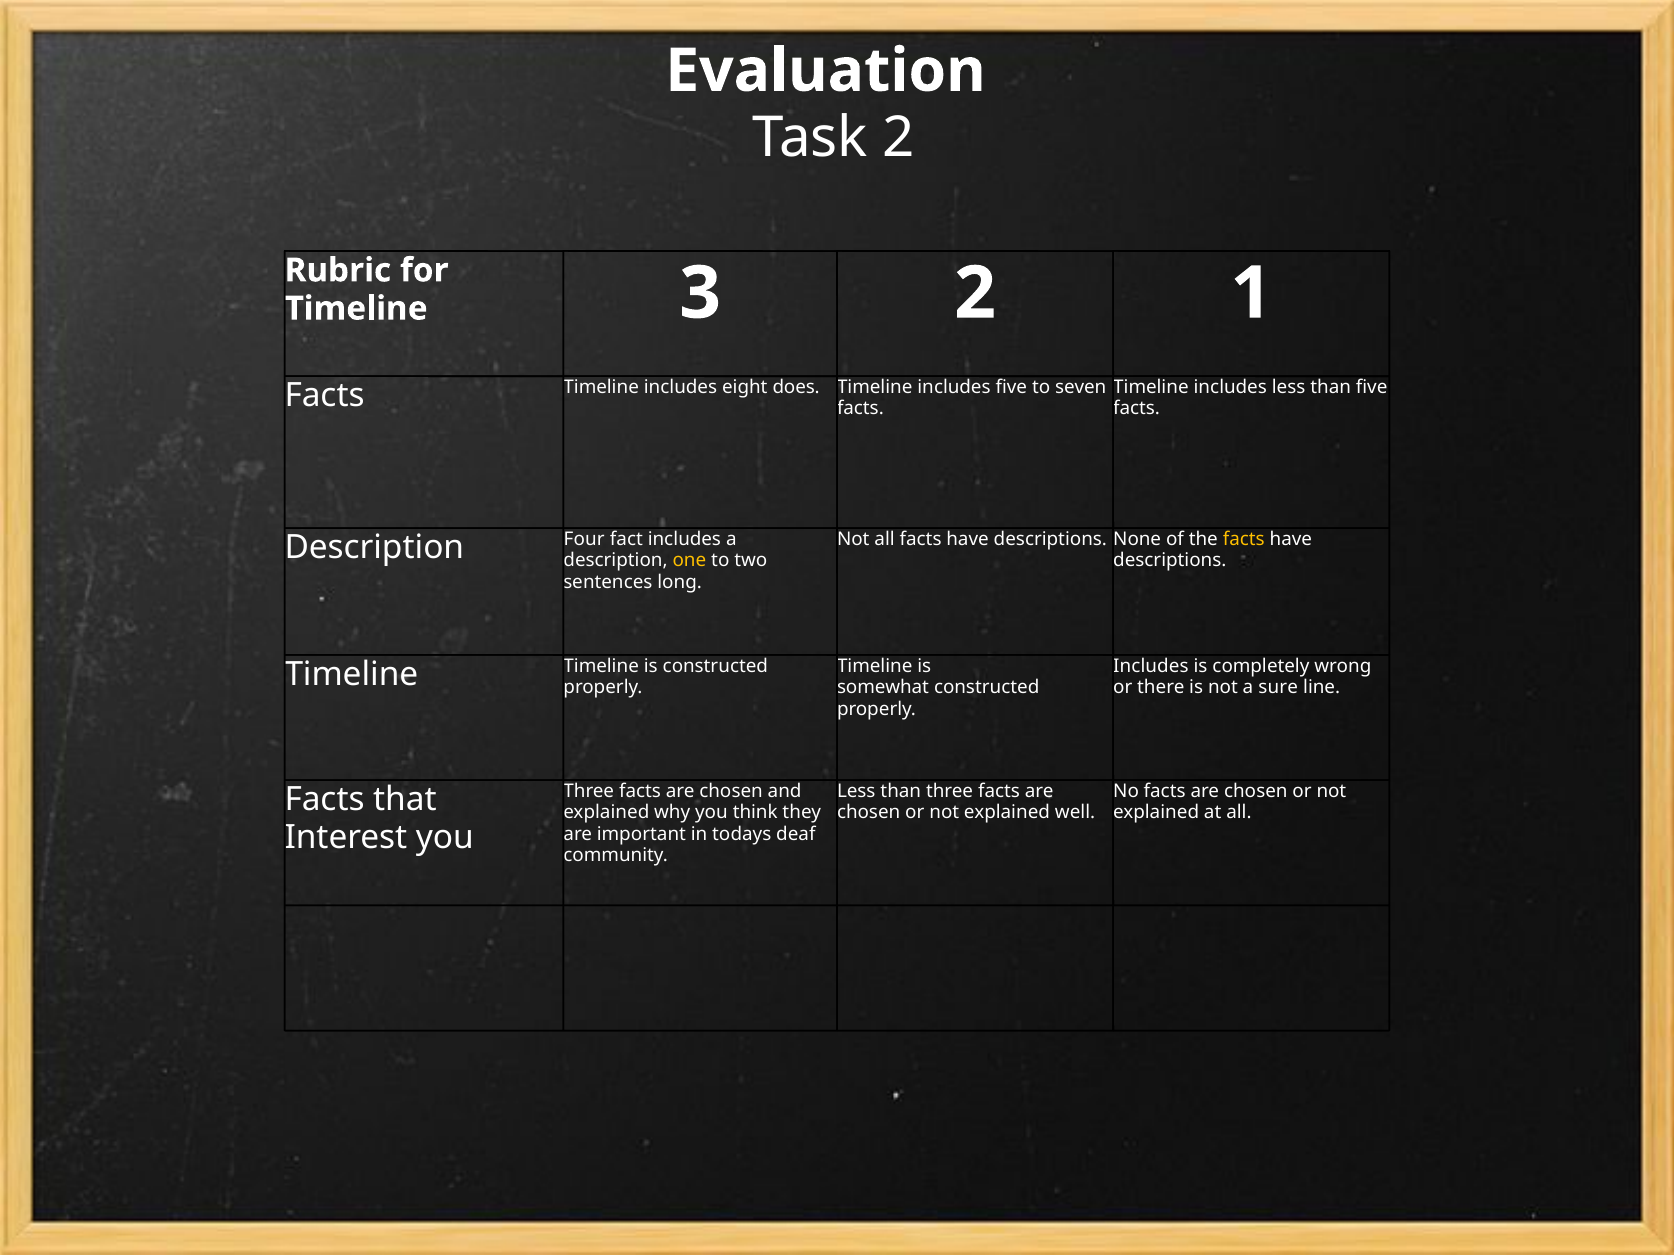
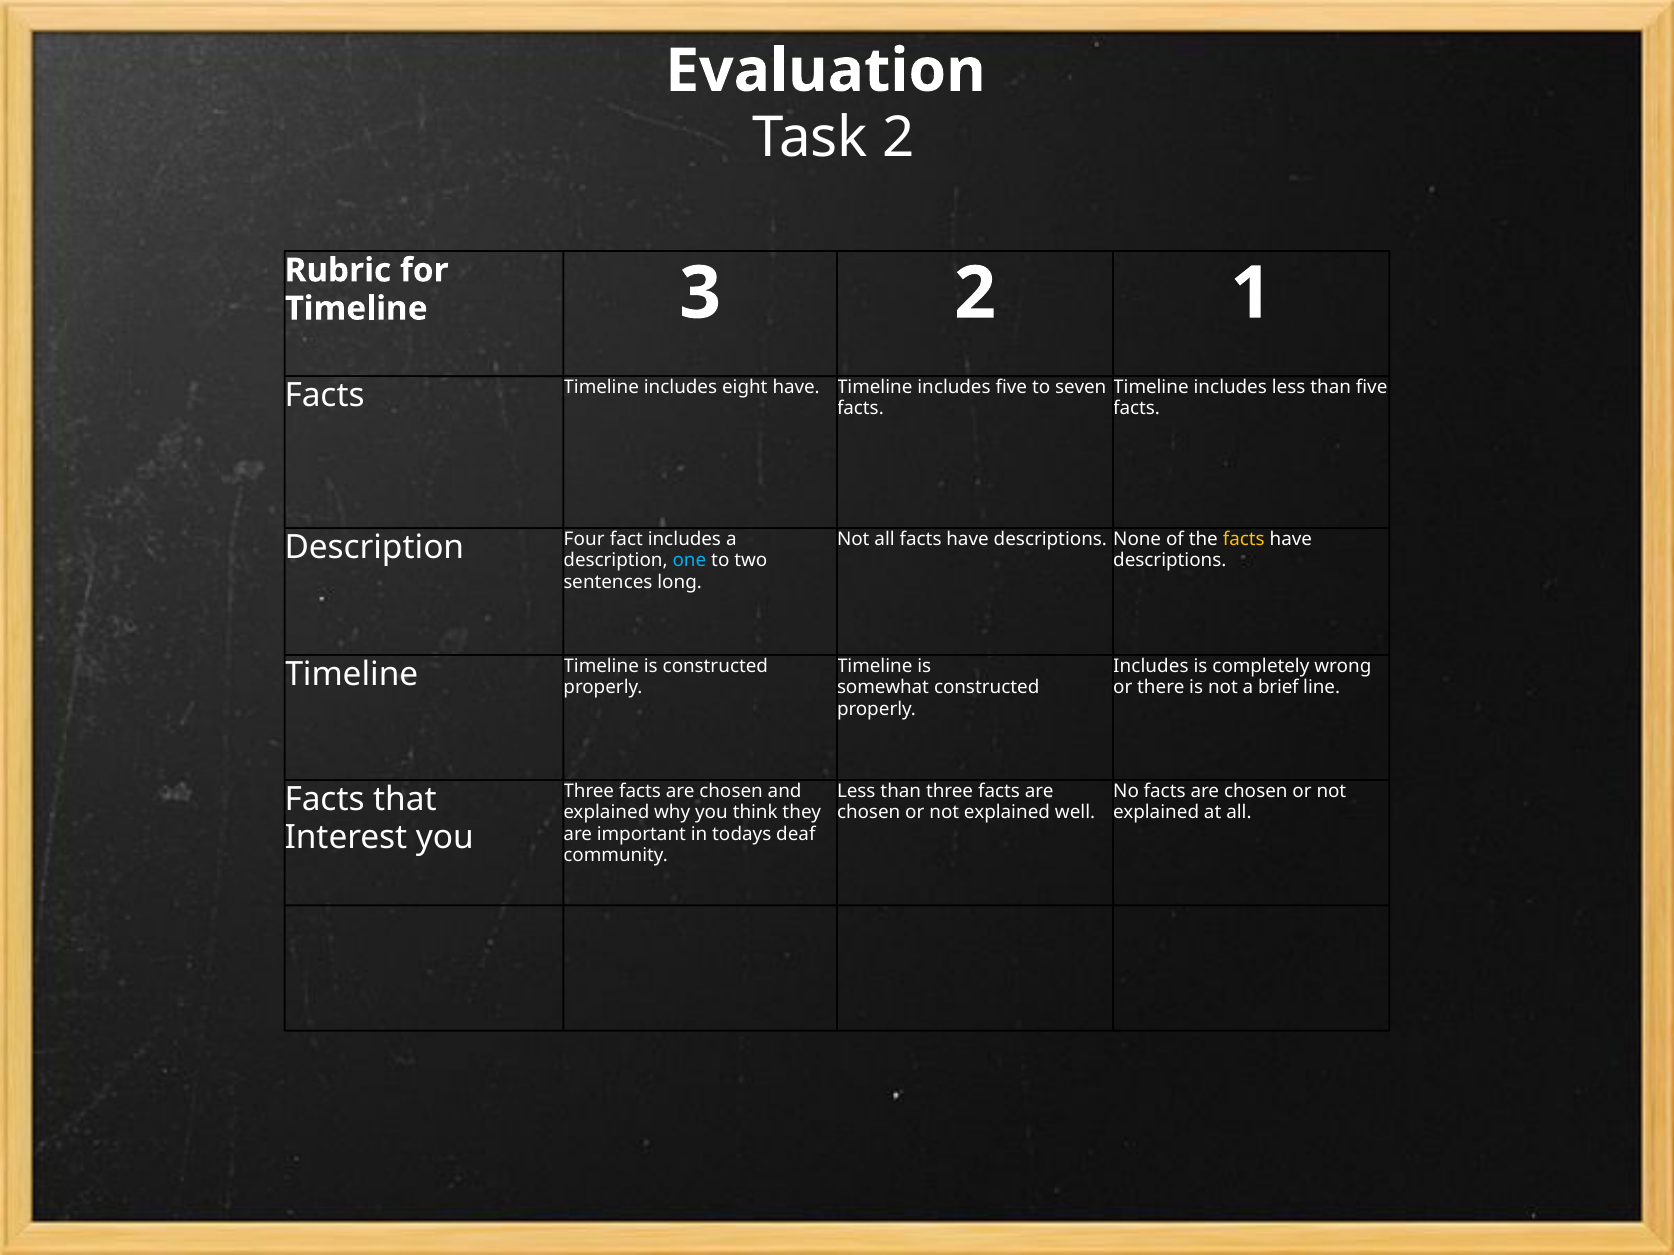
eight does: does -> have
one colour: yellow -> light blue
sure: sure -> brief
